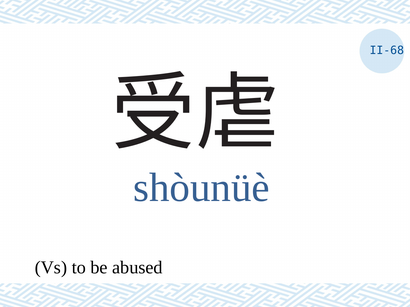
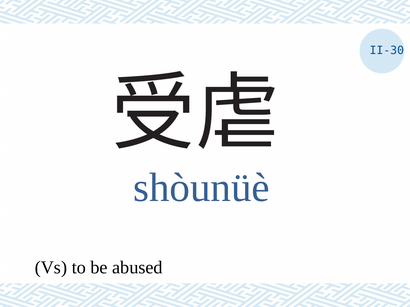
II-68: II-68 -> II-30
